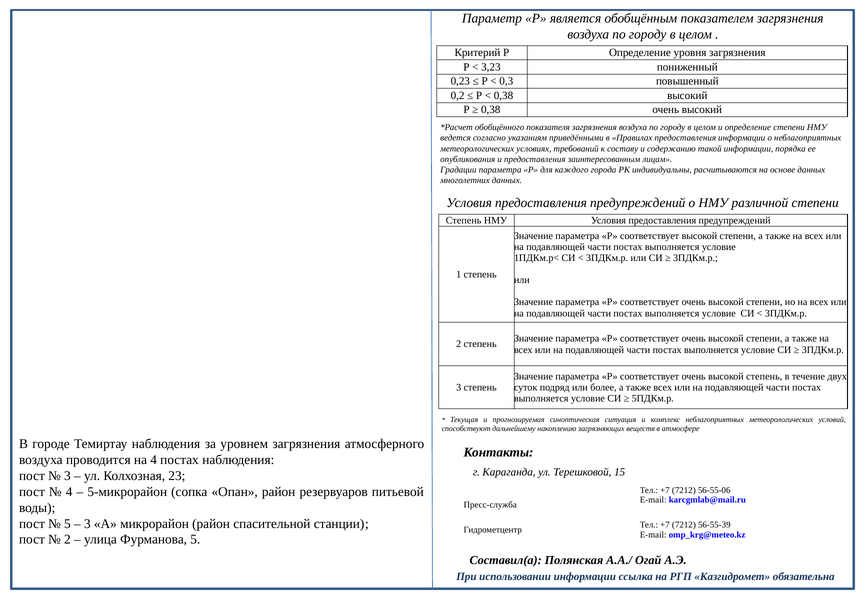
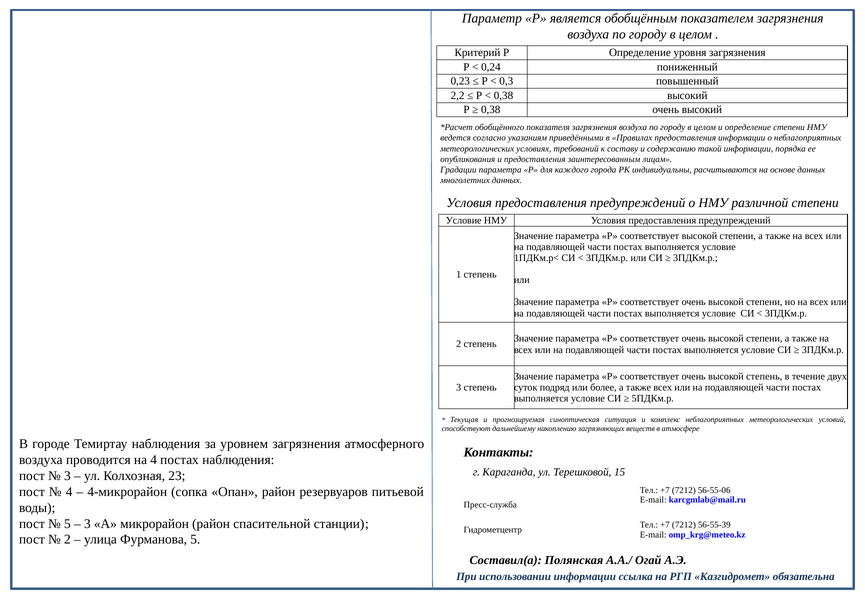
3,23: 3,23 -> 0,24
0,2: 0,2 -> 2,2
Степень at (464, 220): Степень -> Условие
5-микрорайон: 5-микрорайон -> 4-микрорайон
